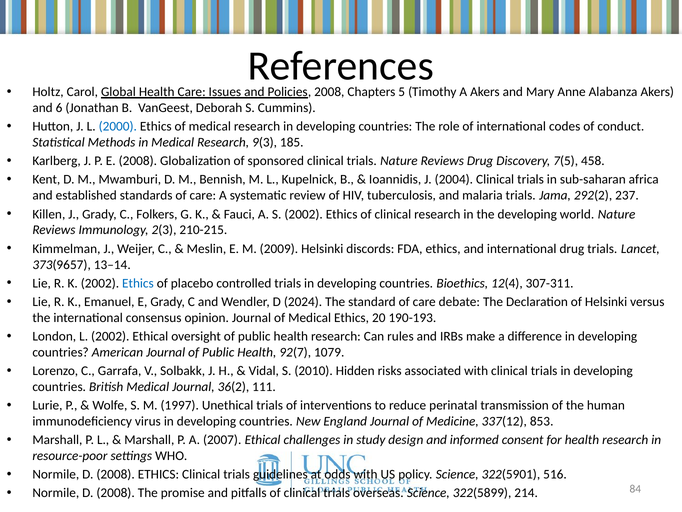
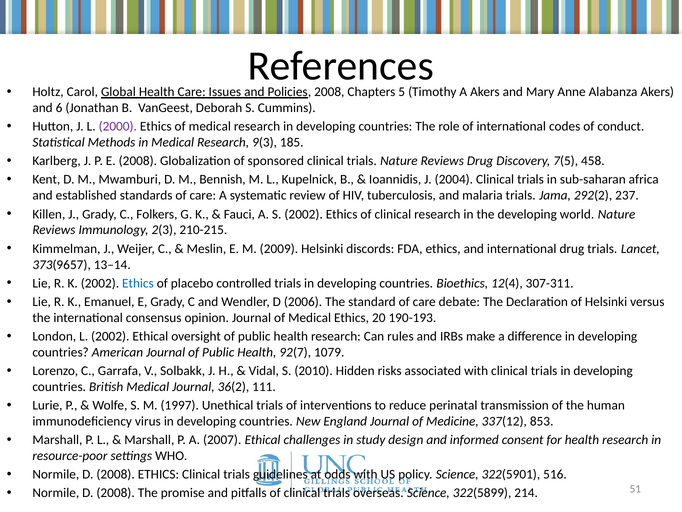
2000 colour: blue -> purple
2024: 2024 -> 2006
84: 84 -> 51
